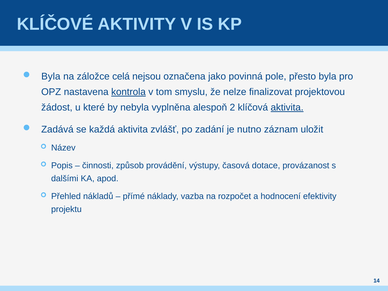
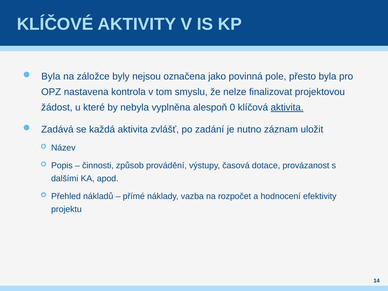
celá: celá -> byly
kontrola underline: present -> none
2: 2 -> 0
